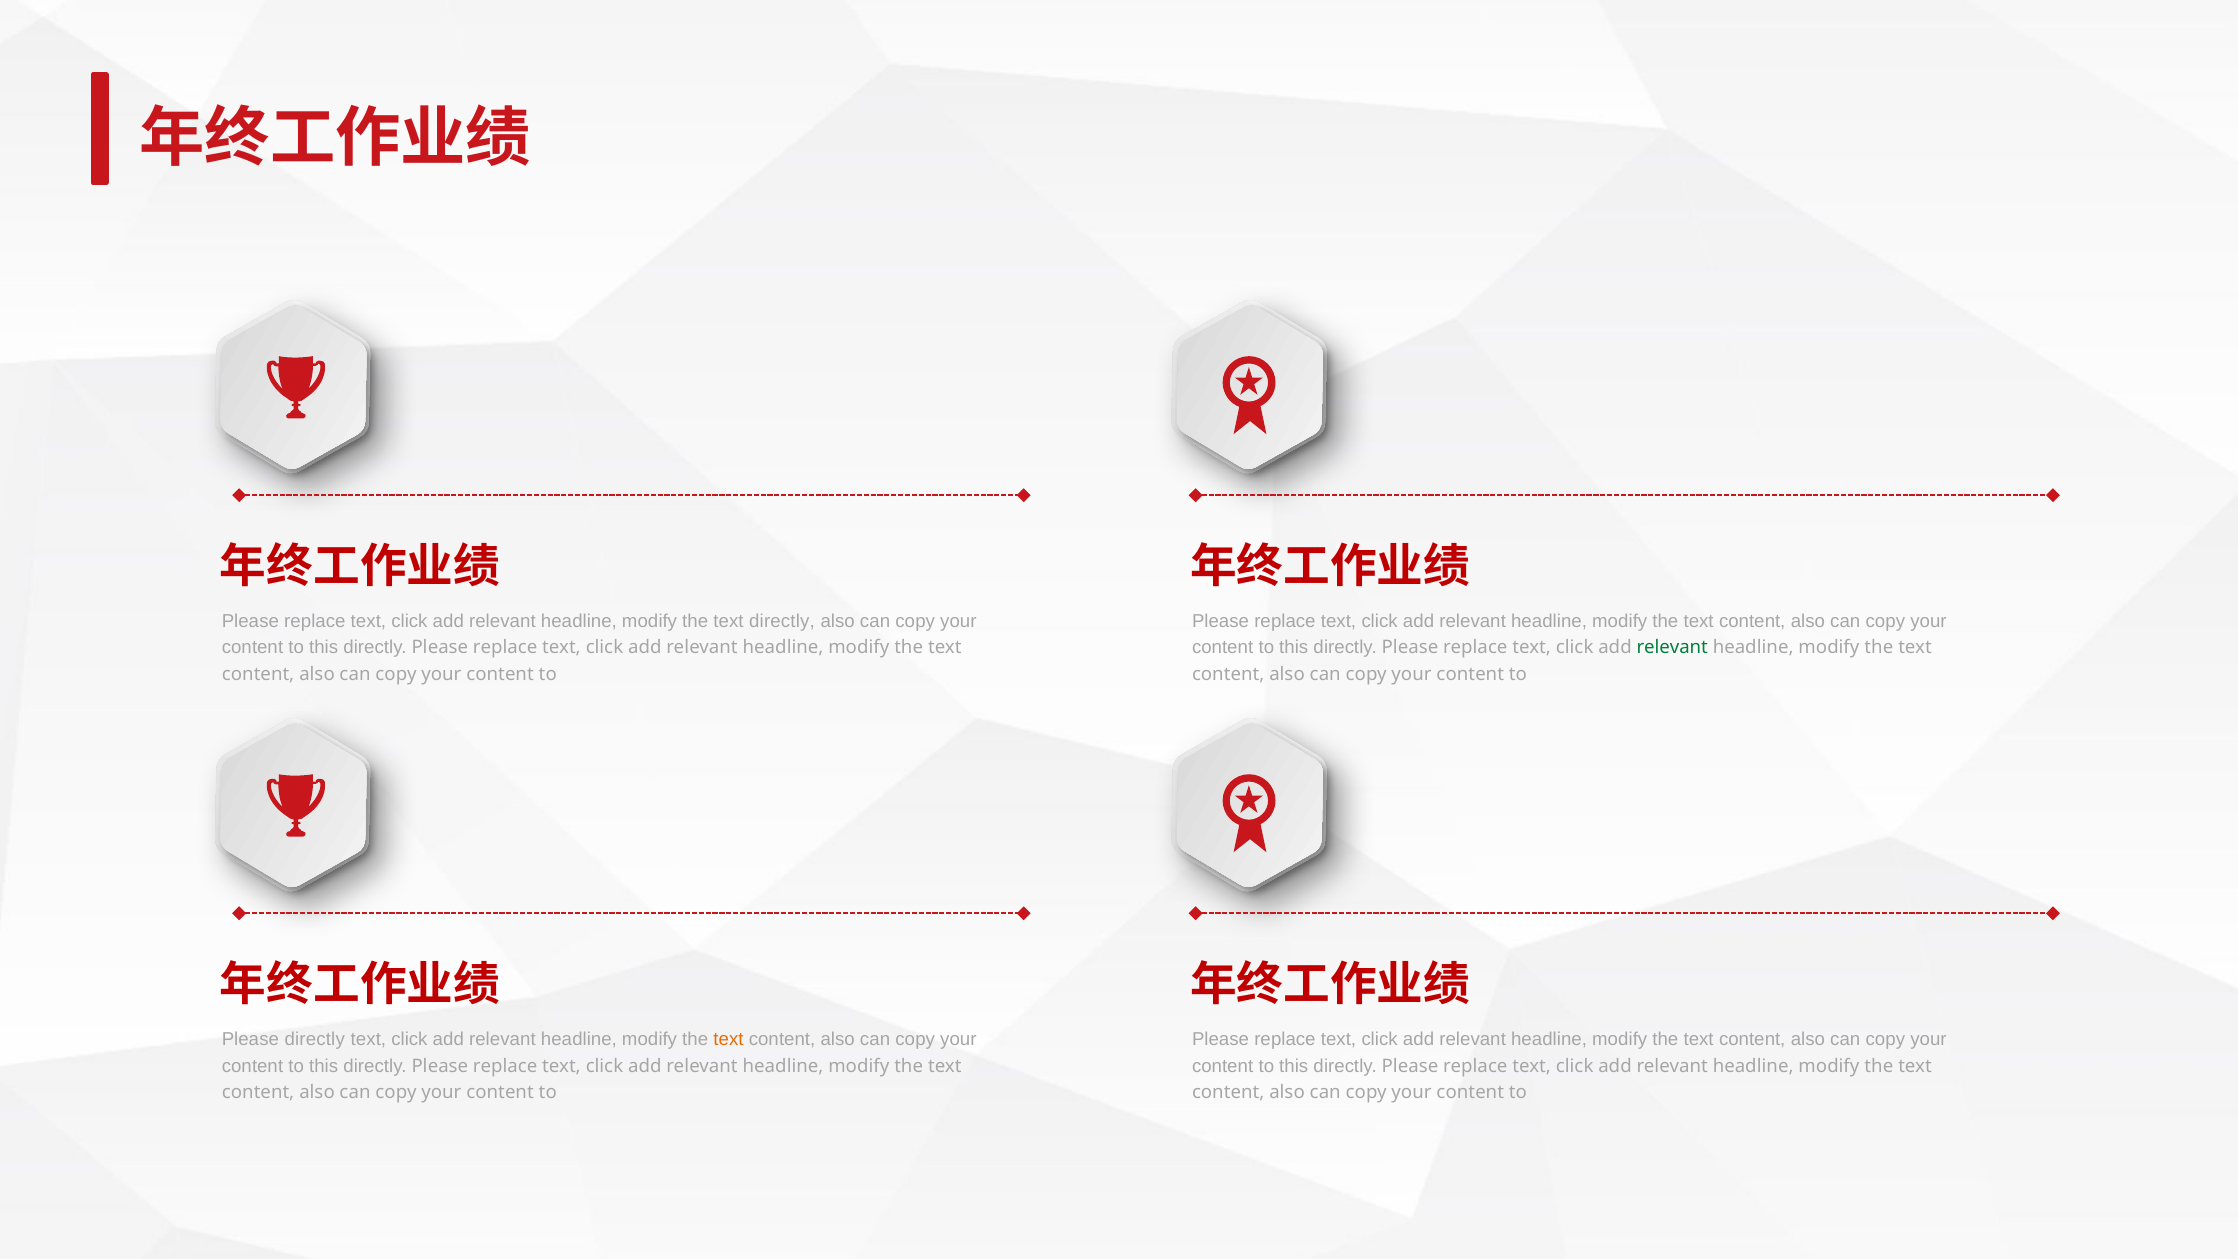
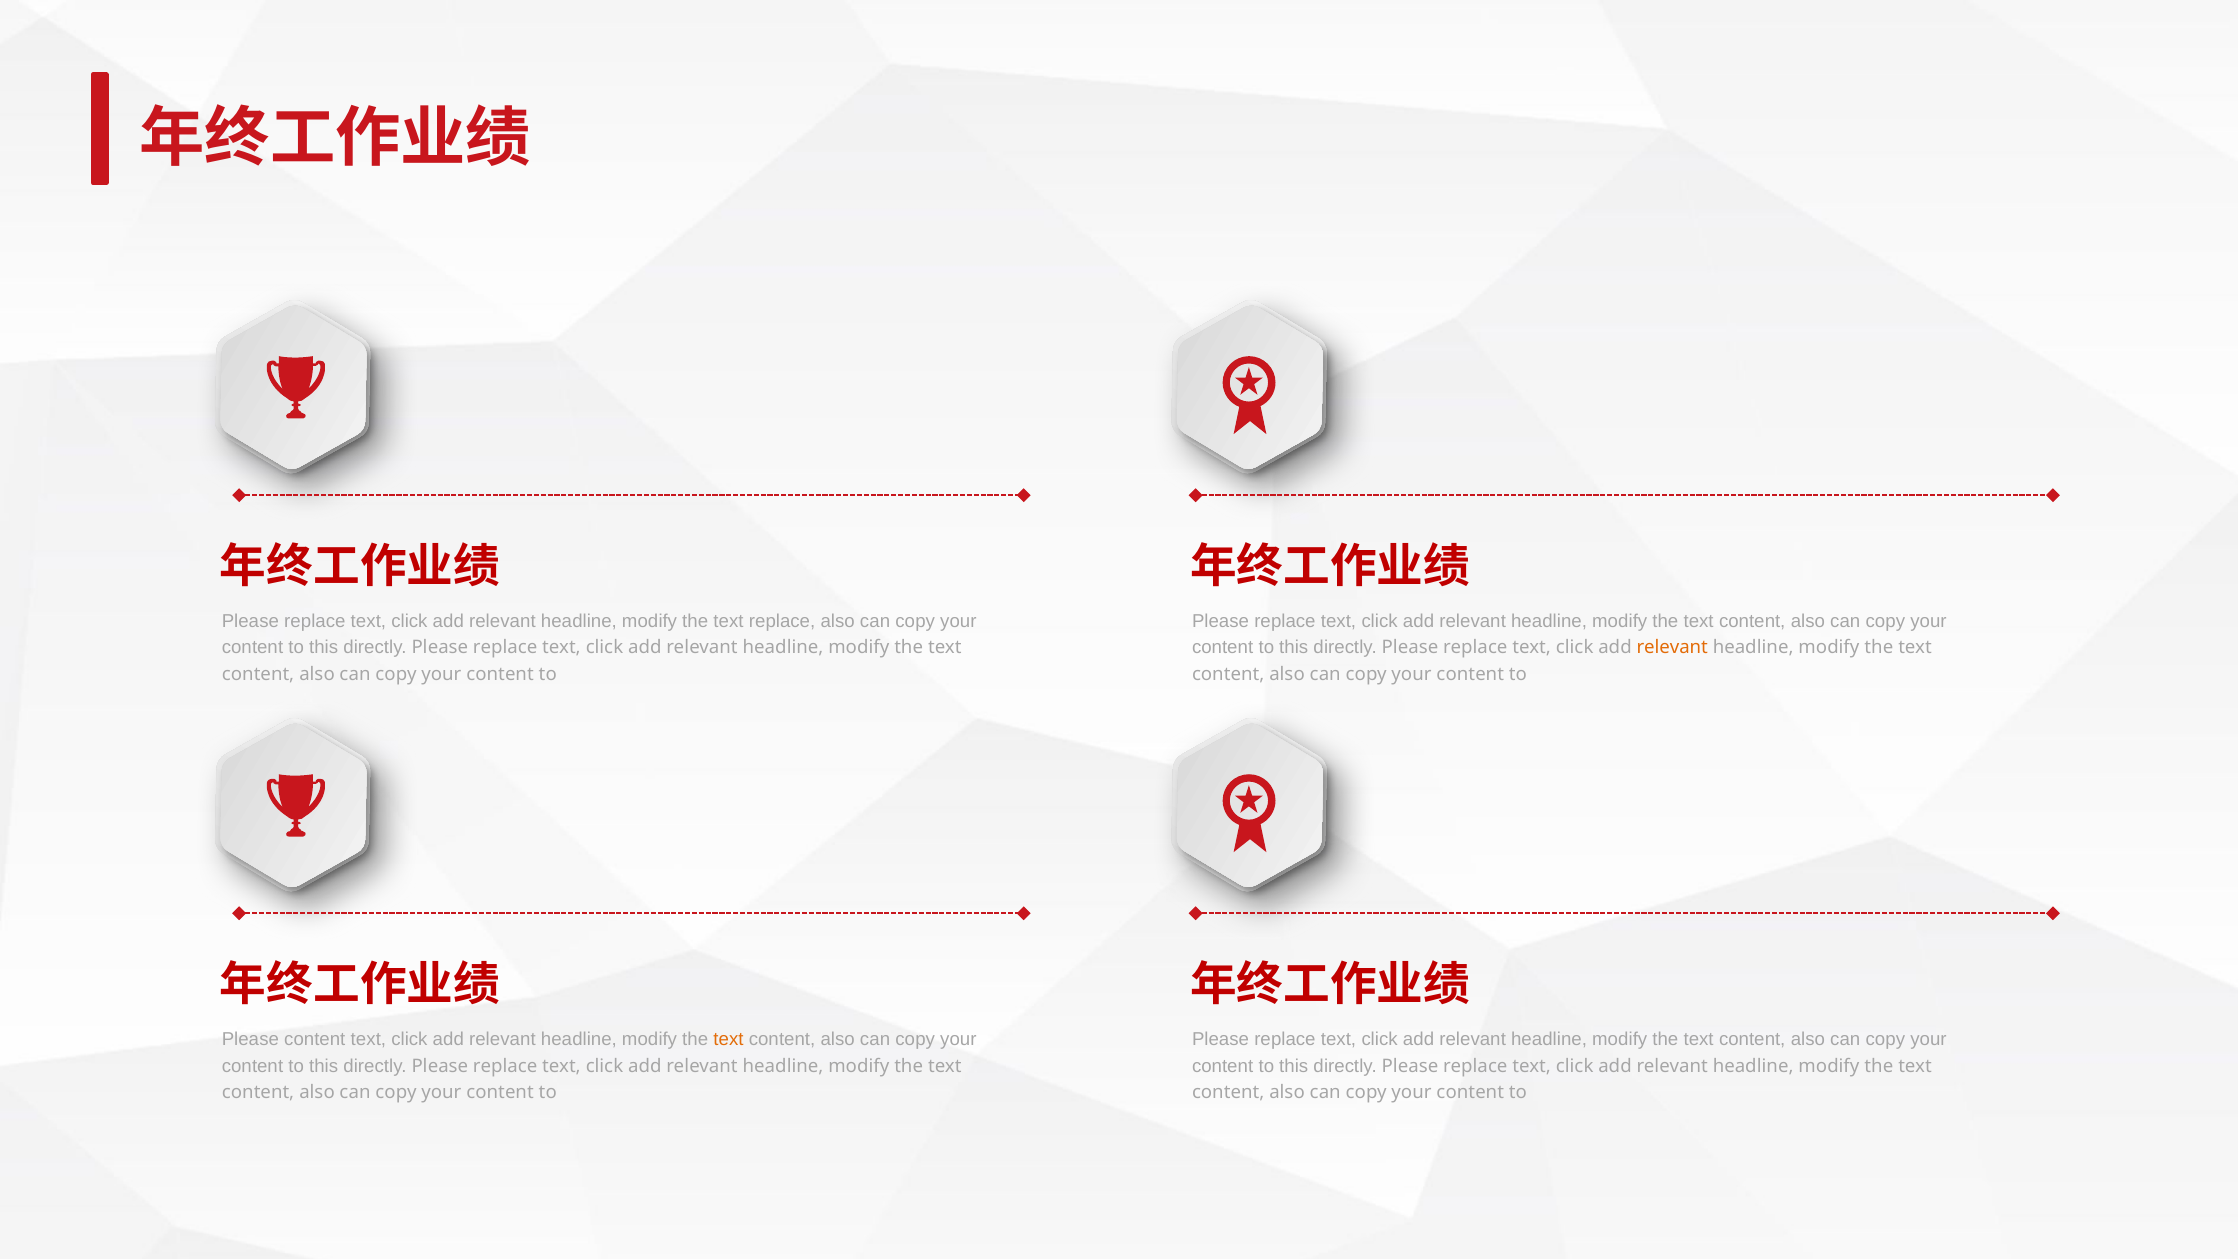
text directly: directly -> replace
relevant at (1672, 648) colour: green -> orange
Please directly: directly -> content
